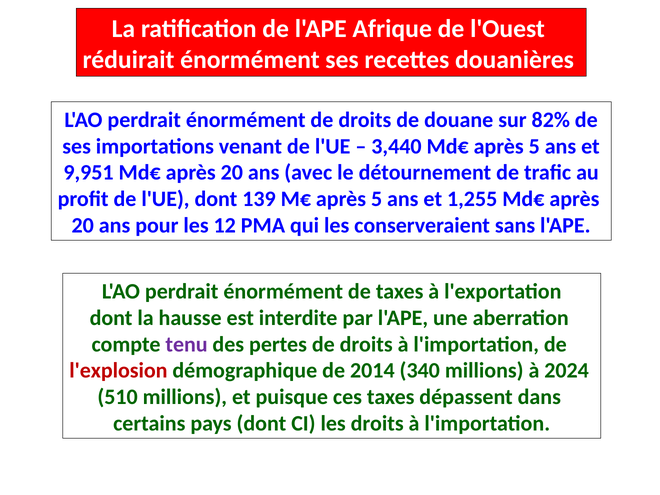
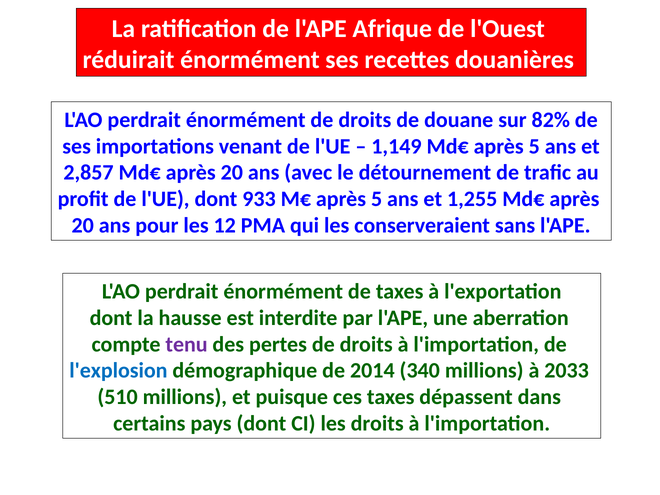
3,440: 3,440 -> 1,149
9,951: 9,951 -> 2,857
139: 139 -> 933
l'explosion colour: red -> blue
2024: 2024 -> 2033
